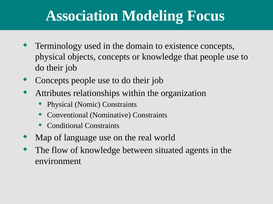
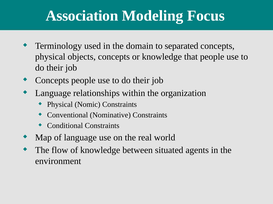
existence: existence -> separated
Attributes at (53, 93): Attributes -> Language
